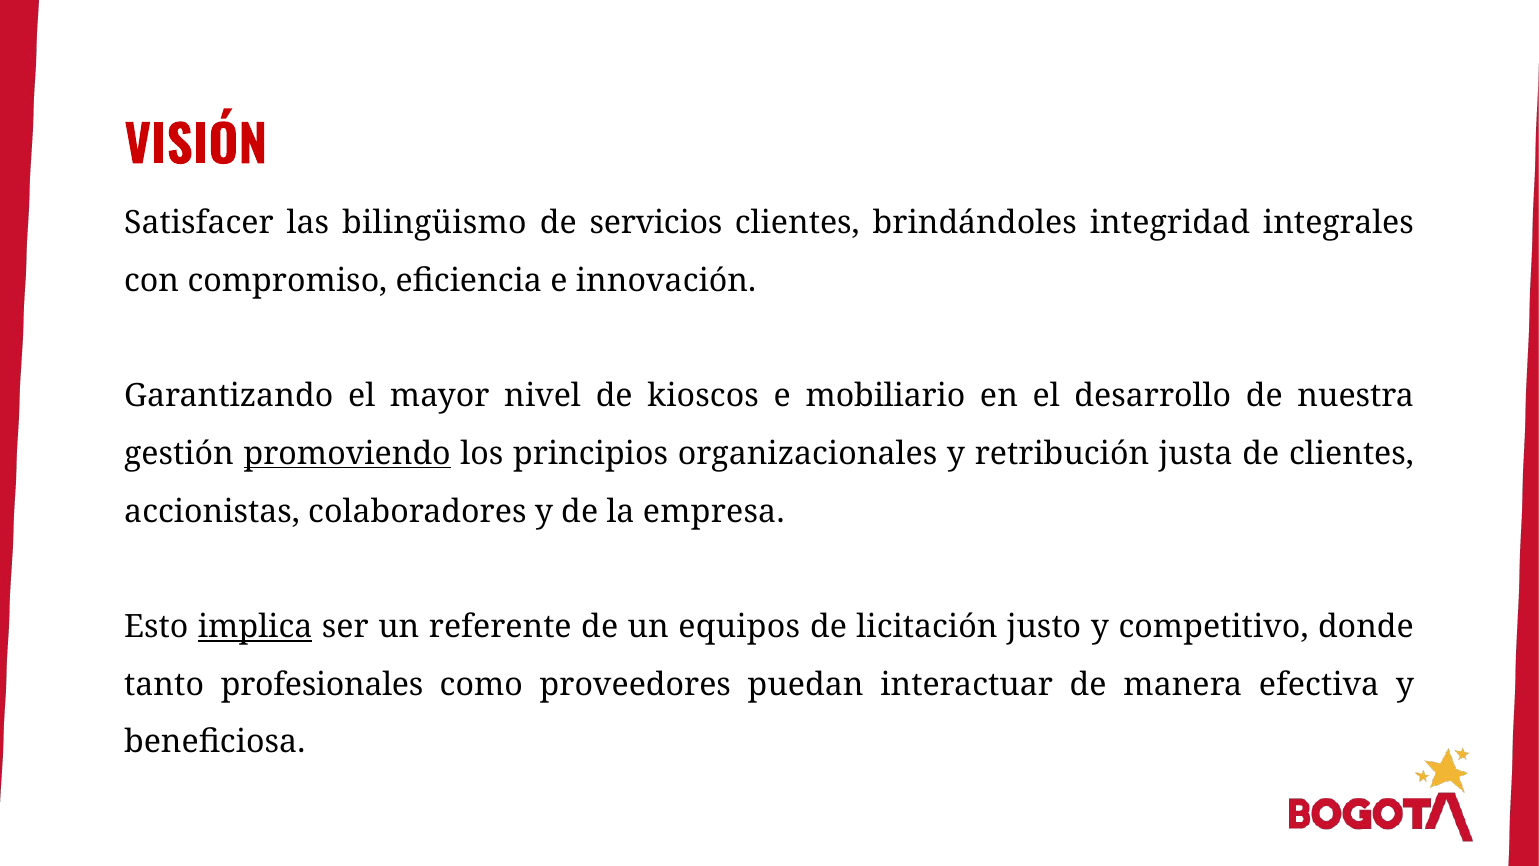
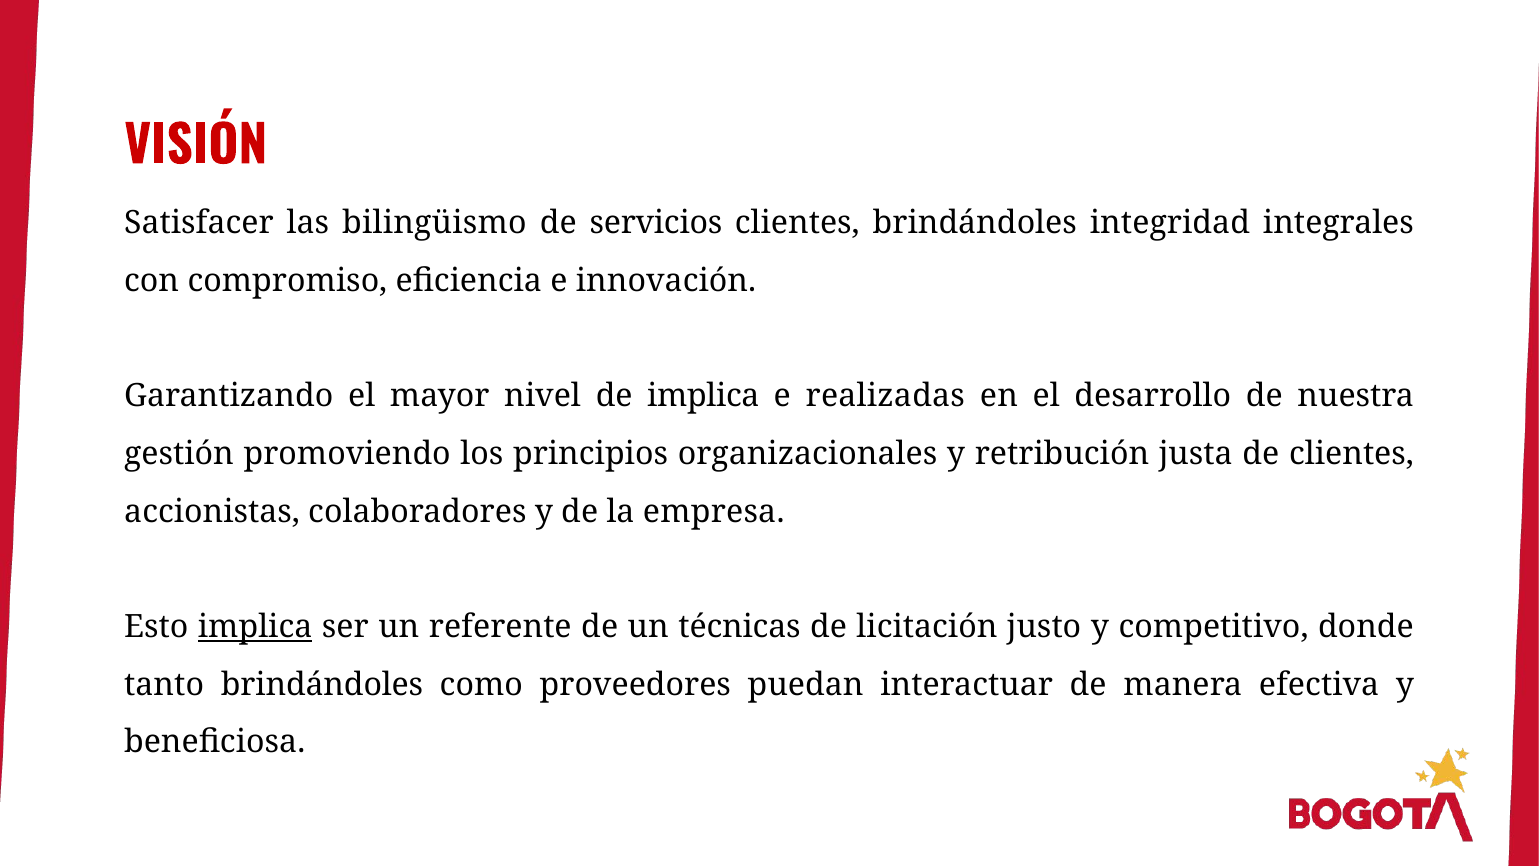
de kioscos: kioscos -> implica
mobiliario: mobiliario -> realizadas
promoviendo underline: present -> none
equipos: equipos -> técnicas
tanto profesionales: profesionales -> brindándoles
